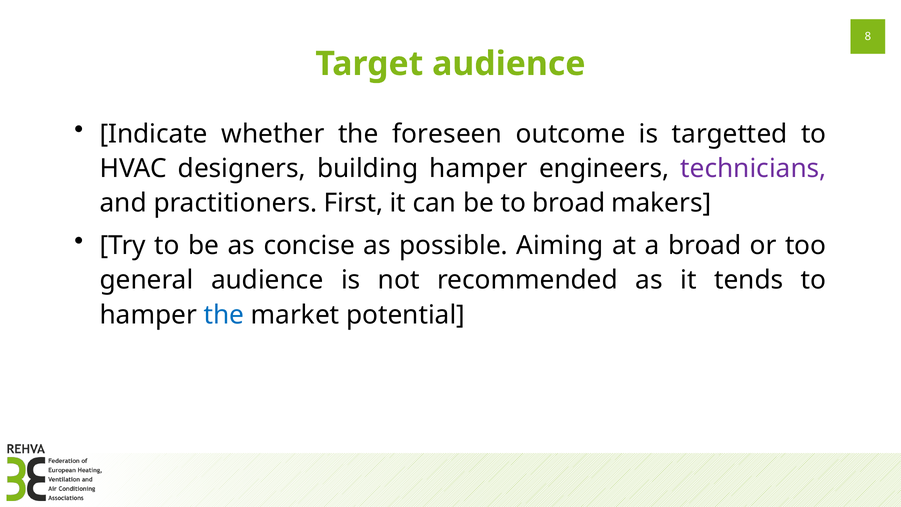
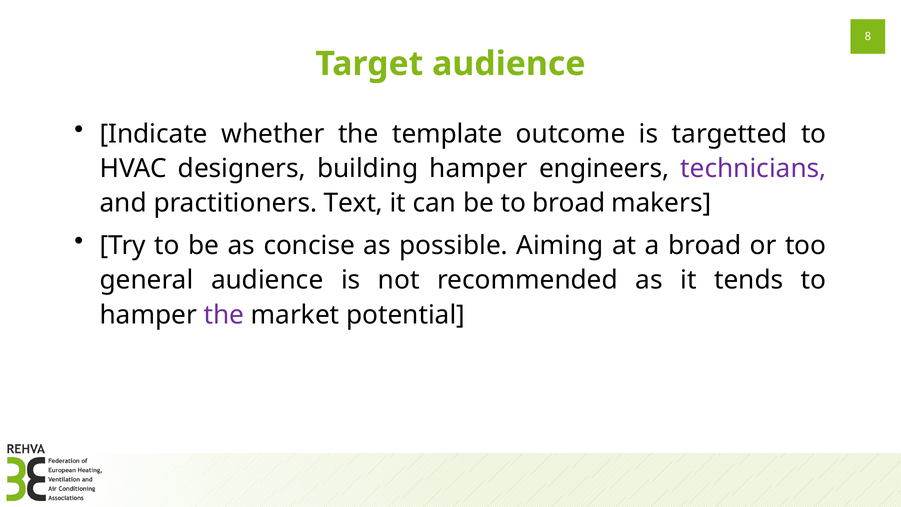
foreseen: foreseen -> template
First: First -> Text
the at (224, 315) colour: blue -> purple
